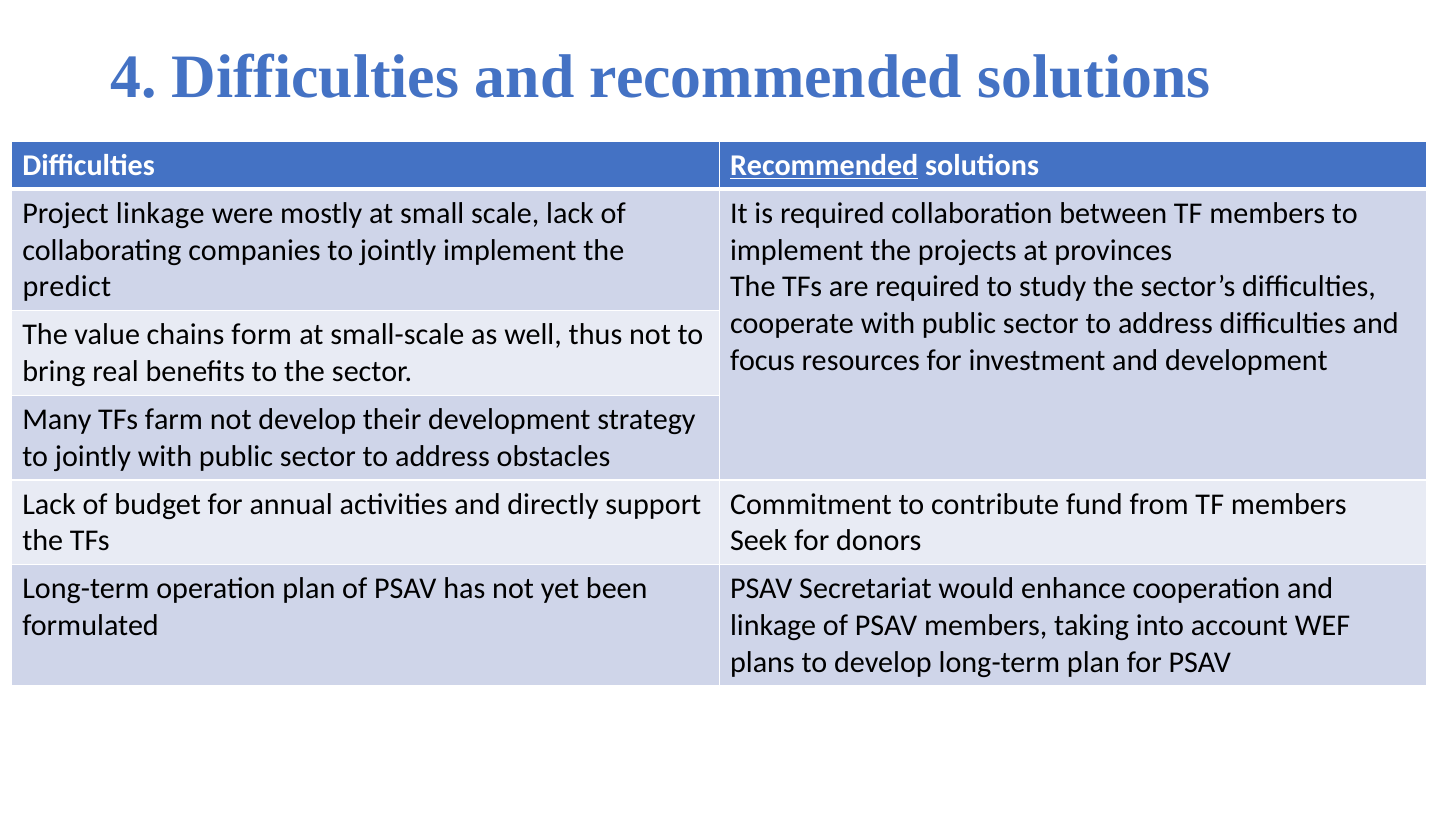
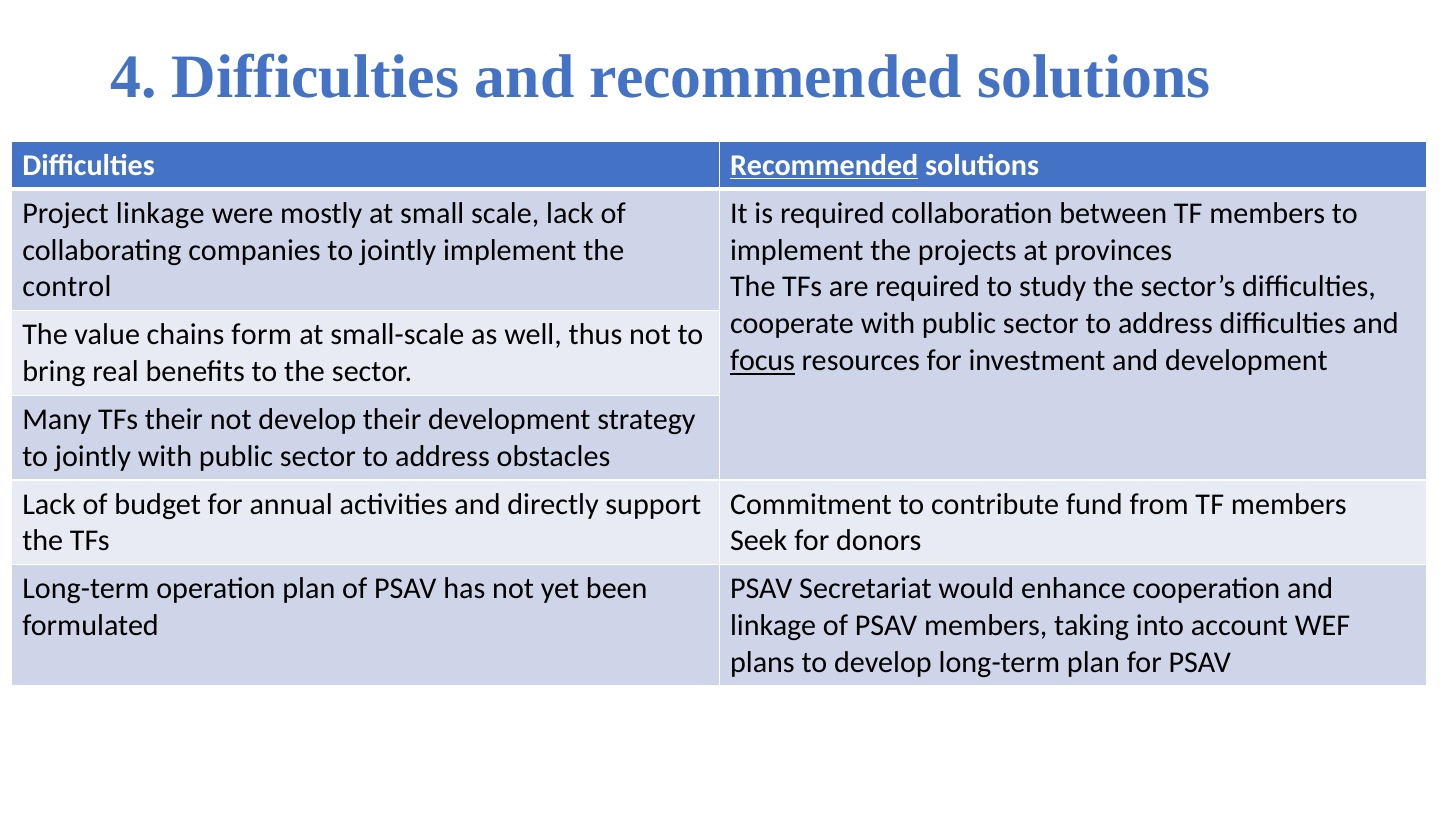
predict: predict -> control
focus underline: none -> present
TFs farm: farm -> their
